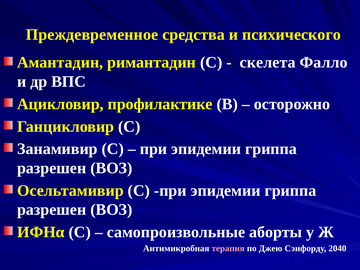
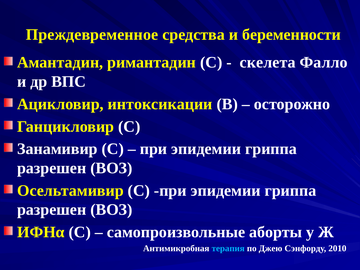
психического: психического -> беременности
профилактике: профилактике -> интоксикации
терапия colour: pink -> light blue
2040: 2040 -> 2010
